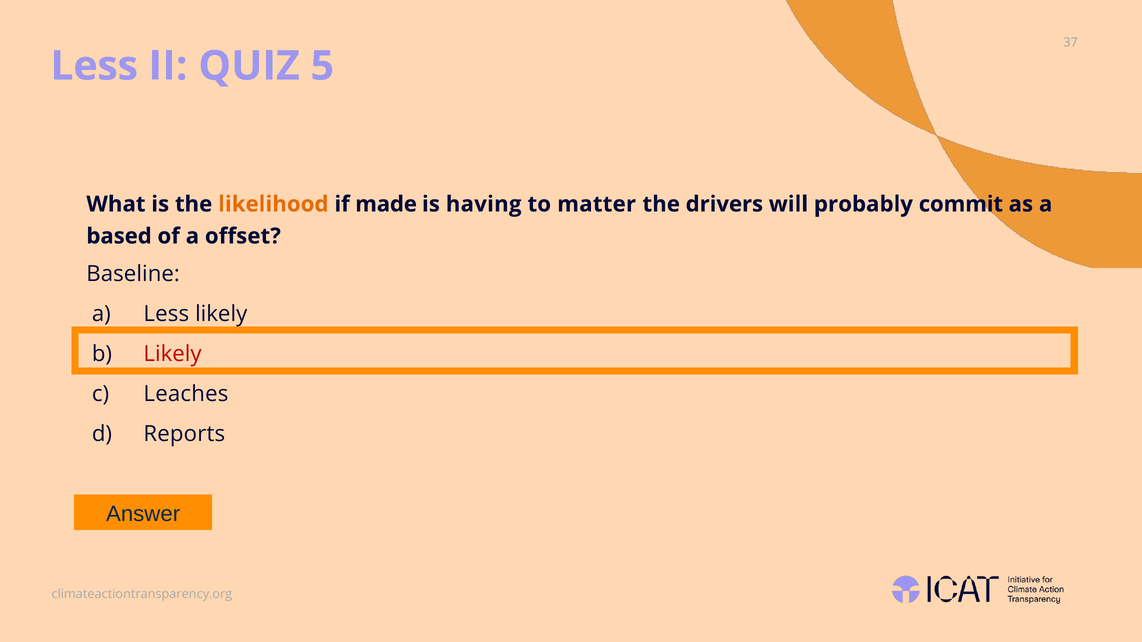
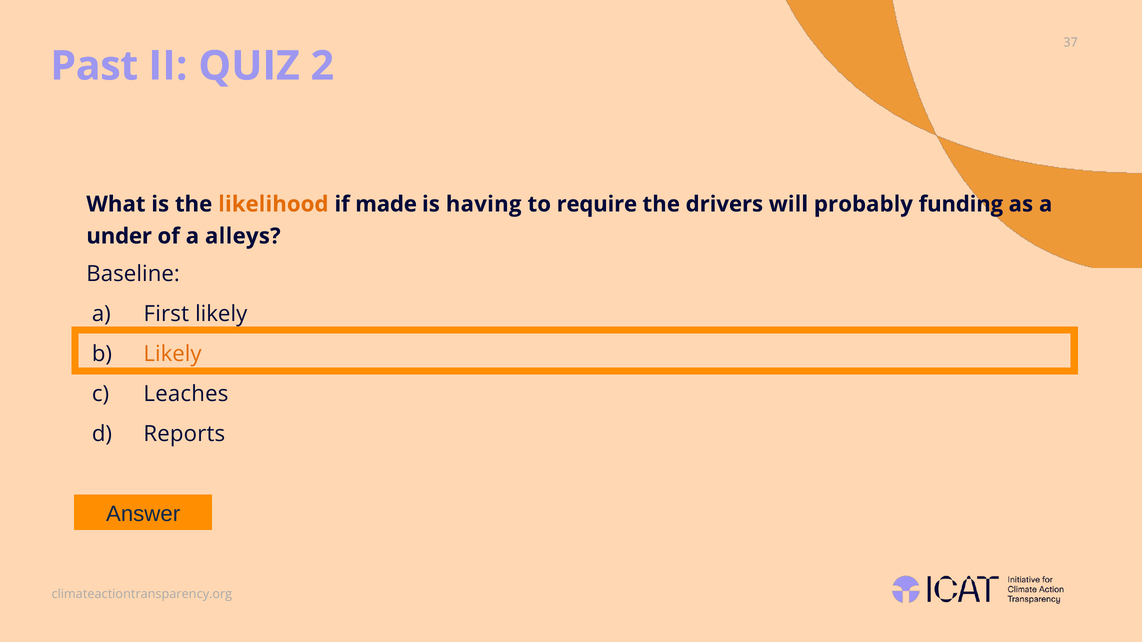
Less at (94, 66): Less -> Past
5: 5 -> 2
matter: matter -> require
commit: commit -> funding
based: based -> under
offset: offset -> alleys
a Less: Less -> First
Likely at (172, 354) colour: red -> orange
